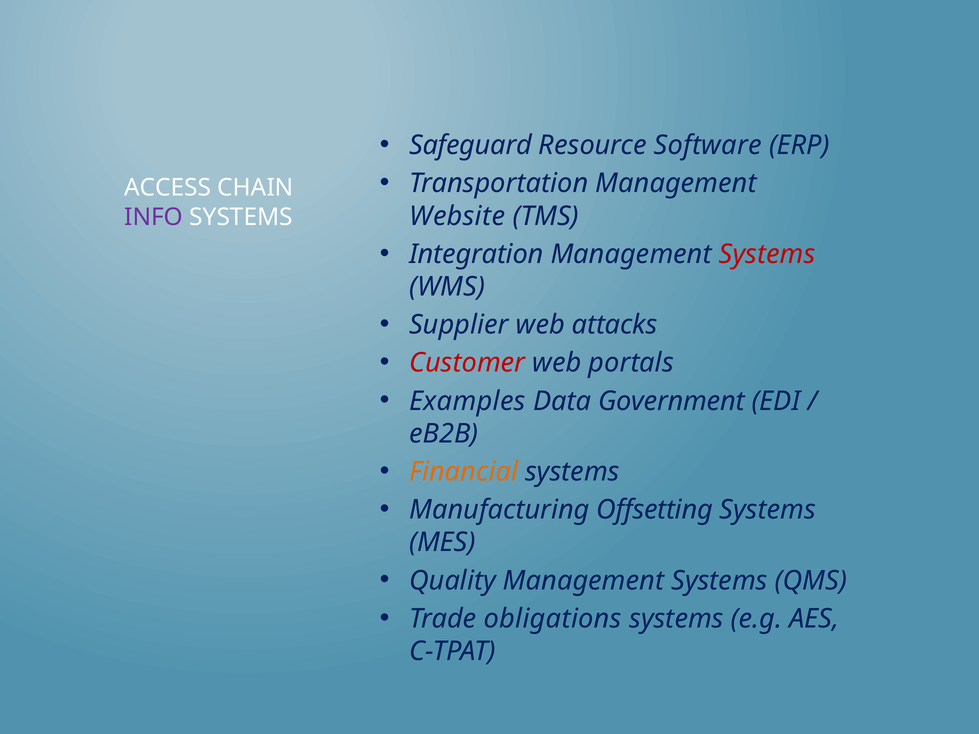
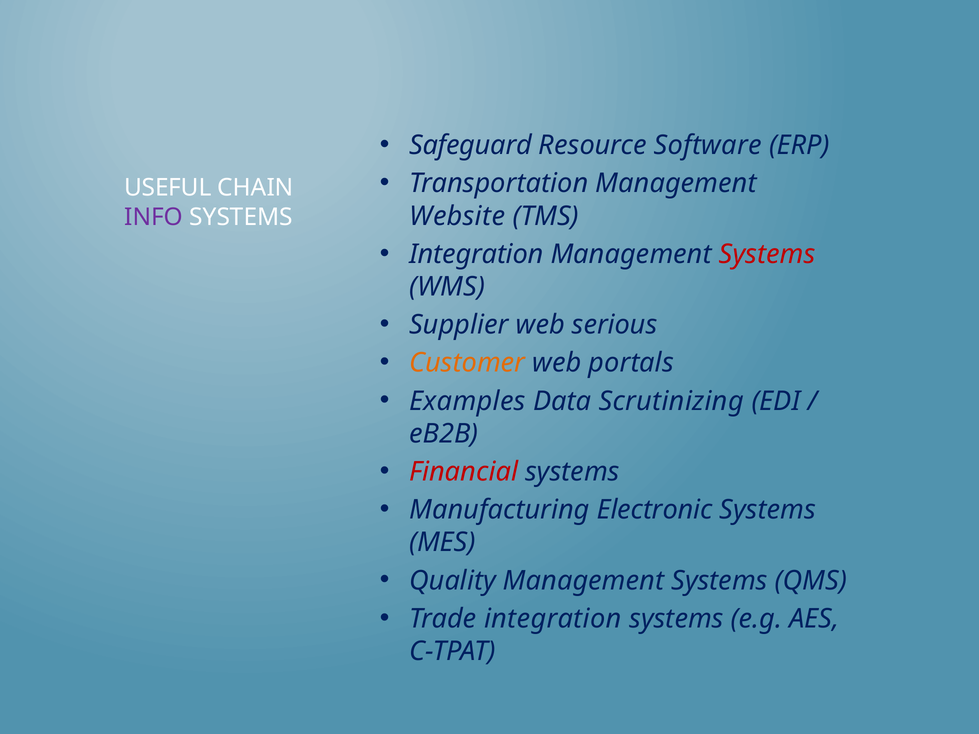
ACCESS: ACCESS -> USEFUL
attacks: attacks -> serious
Customer colour: red -> orange
Government: Government -> Scrutinizing
Financial colour: orange -> red
Offsetting: Offsetting -> Electronic
Trade obligations: obligations -> integration
